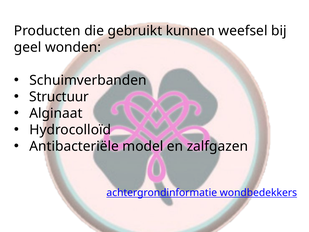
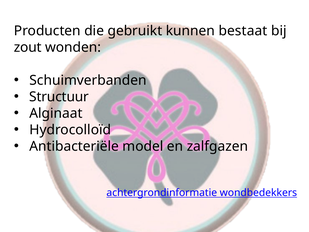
weefsel: weefsel -> bestaat
geel: geel -> zout
